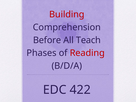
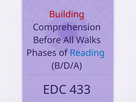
Teach: Teach -> Walks
Reading colour: red -> blue
422: 422 -> 433
